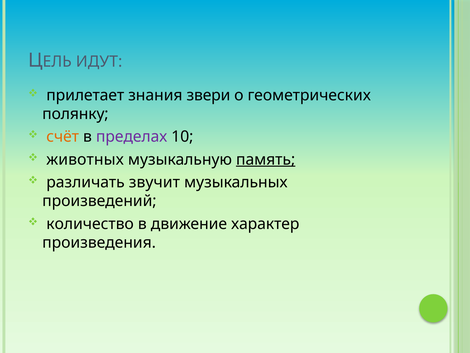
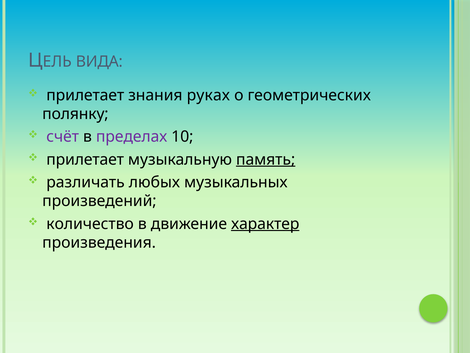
ИДУТ: ИДУТ -> ВИДА
звери: звери -> руках
счёт colour: orange -> purple
животных at (85, 159): животных -> прилетает
звучит: звучит -> любых
характер underline: none -> present
